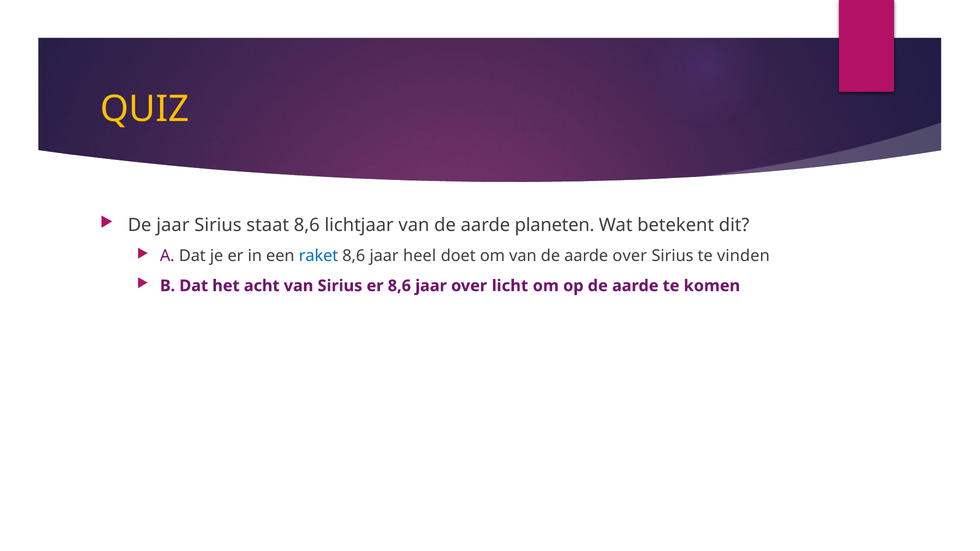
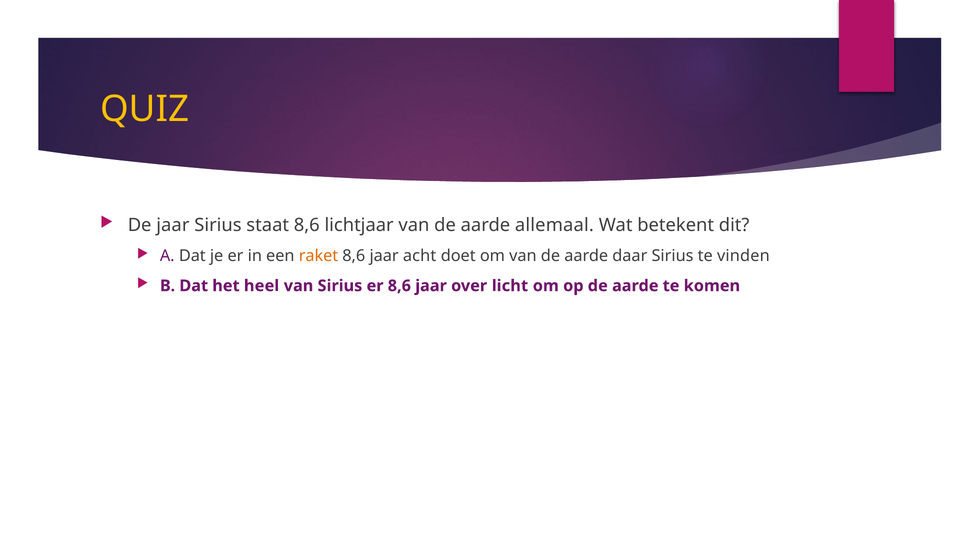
planeten: planeten -> allemaal
raket colour: blue -> orange
heel: heel -> acht
aarde over: over -> daar
acht: acht -> heel
